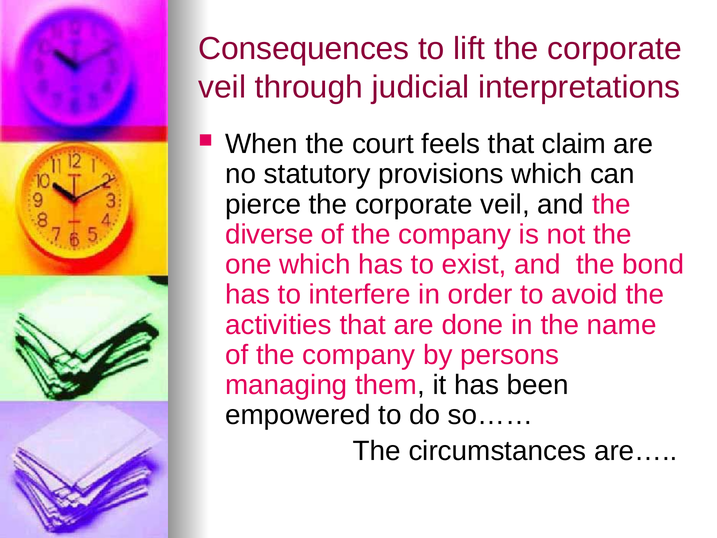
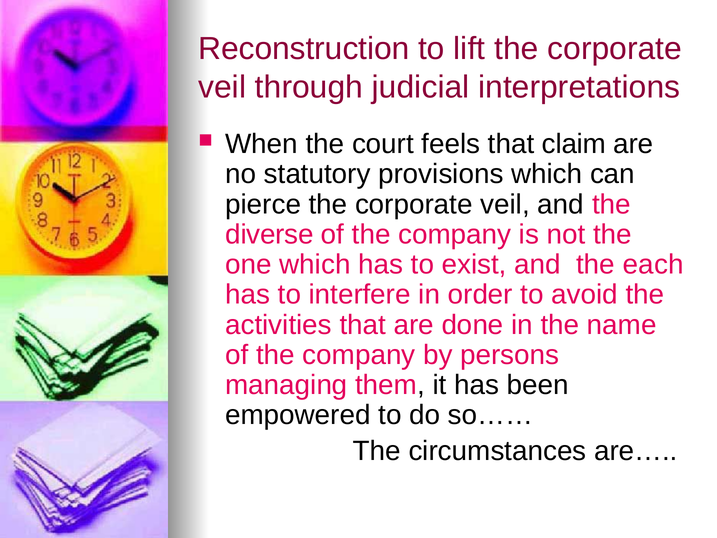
Consequences: Consequences -> Reconstruction
bond: bond -> each
